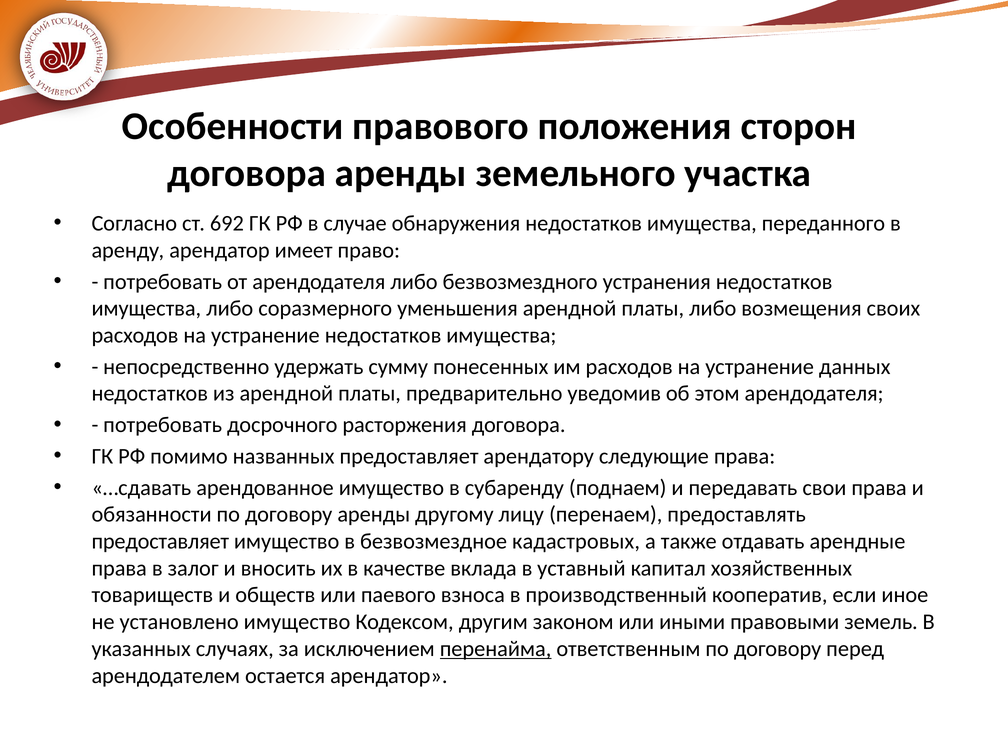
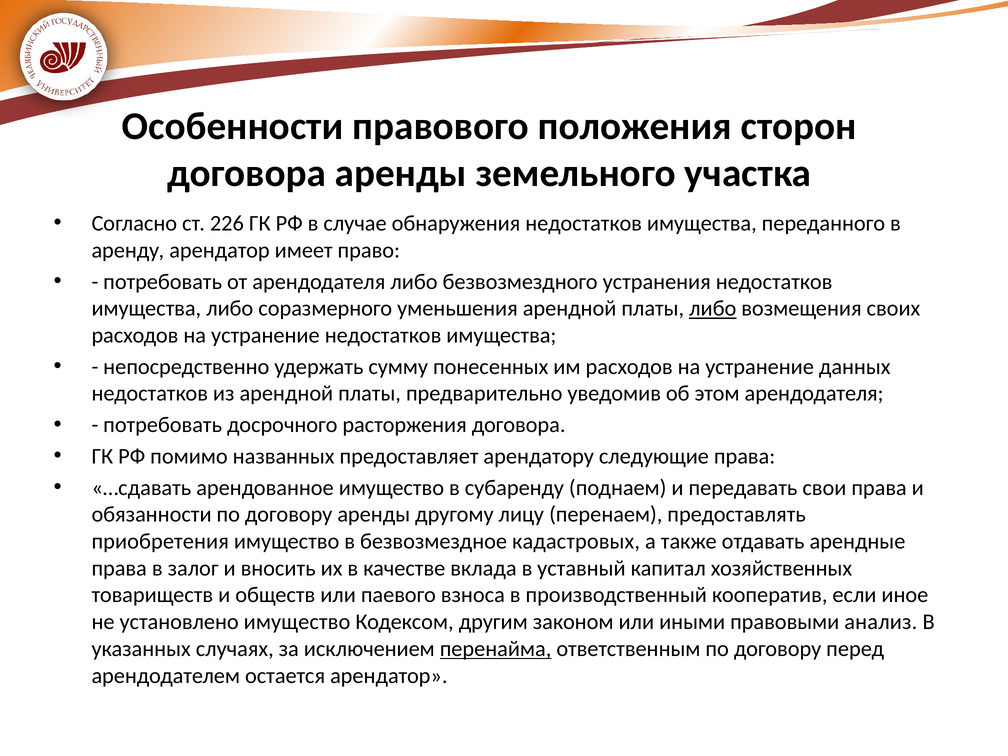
692: 692 -> 226
либо at (713, 309) underline: none -> present
предоставляет at (160, 541): предоставляет -> приобретения
земель: земель -> анализ
